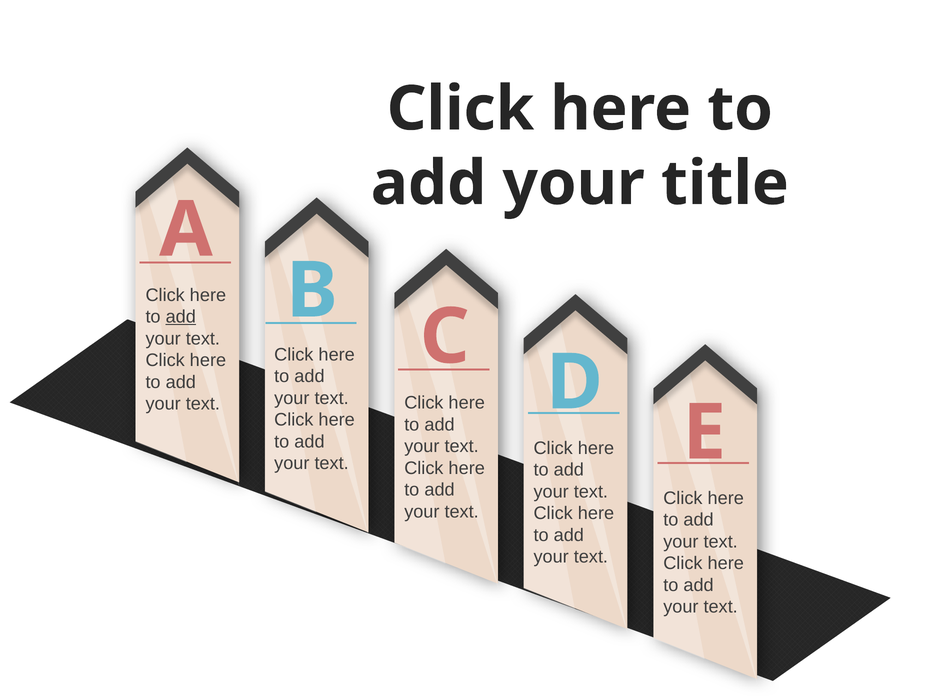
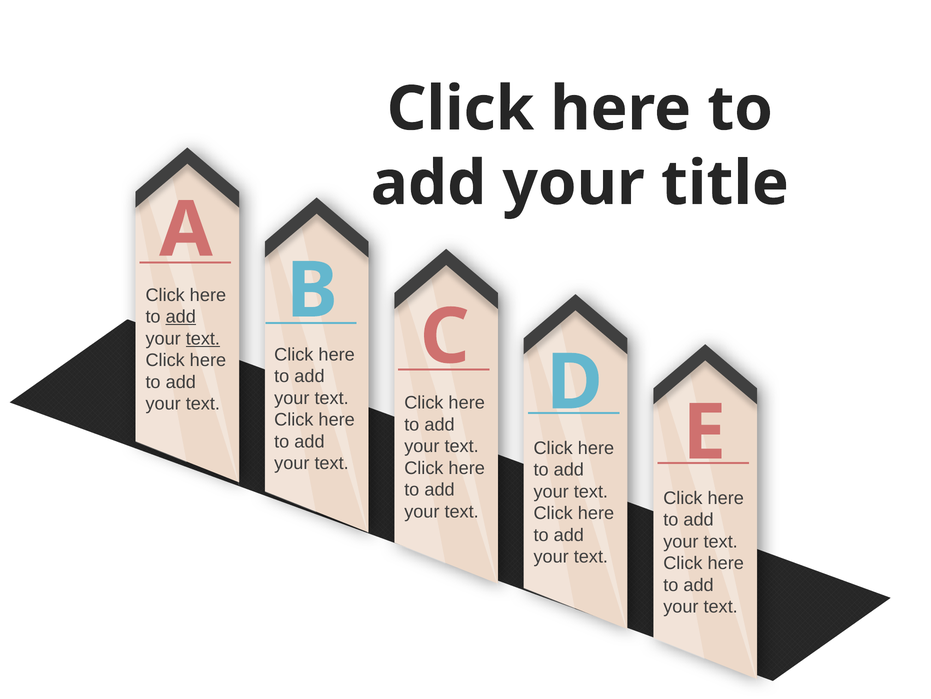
text at (203, 338) underline: none -> present
